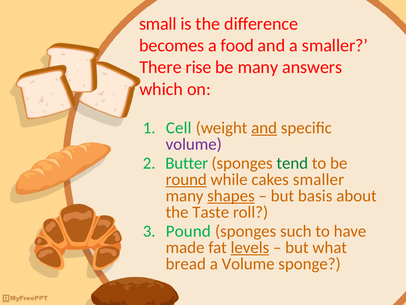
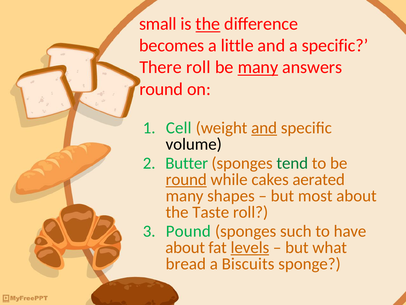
the at (208, 24) underline: none -> present
food: food -> little
a smaller: smaller -> specific
There rise: rise -> roll
many at (258, 67) underline: none -> present
which at (161, 89): which -> round
volume at (194, 144) colour: purple -> black
cakes smaller: smaller -> aerated
shapes underline: present -> none
basis: basis -> most
made at (185, 247): made -> about
a Volume: Volume -> Biscuits
